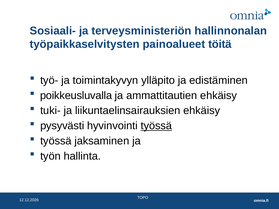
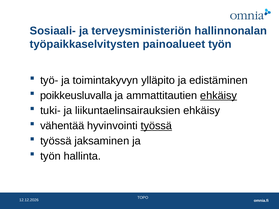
painoalueet töitä: töitä -> työn
ehkäisy at (219, 96) underline: none -> present
pysyvästi: pysyvästi -> vähentää
